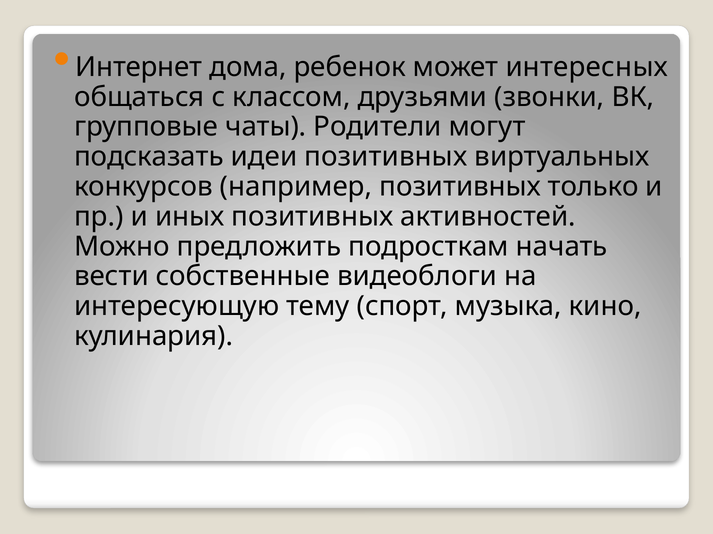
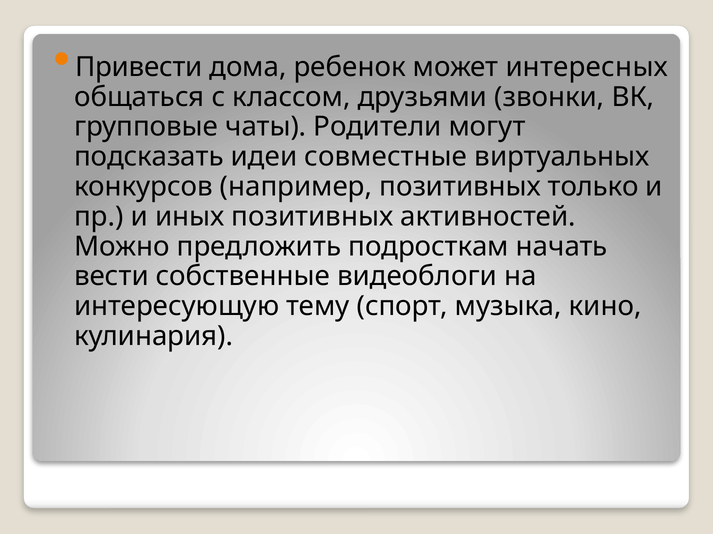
Интернет: Интернет -> Привести
идеи позитивных: позитивных -> совместные
